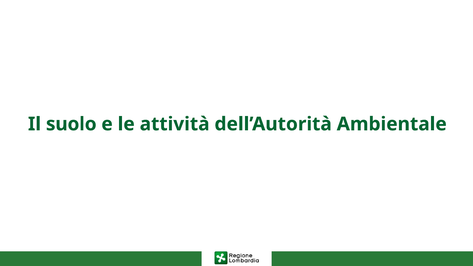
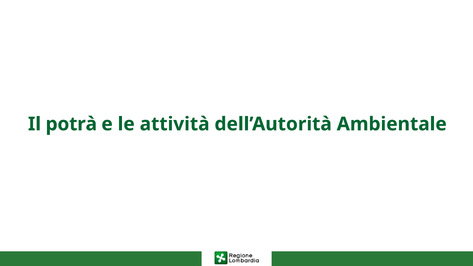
suolo: suolo -> potrà
